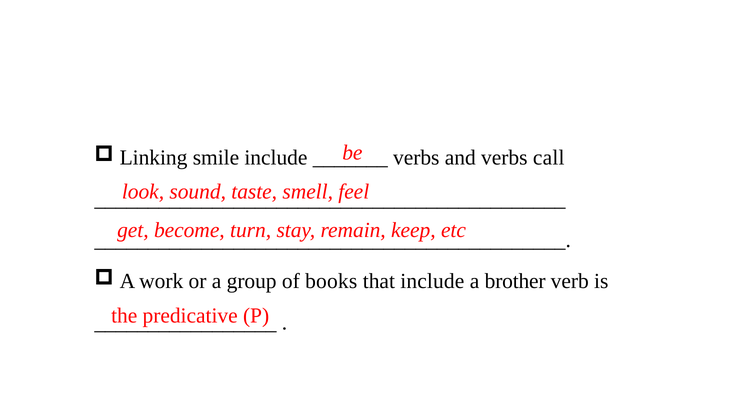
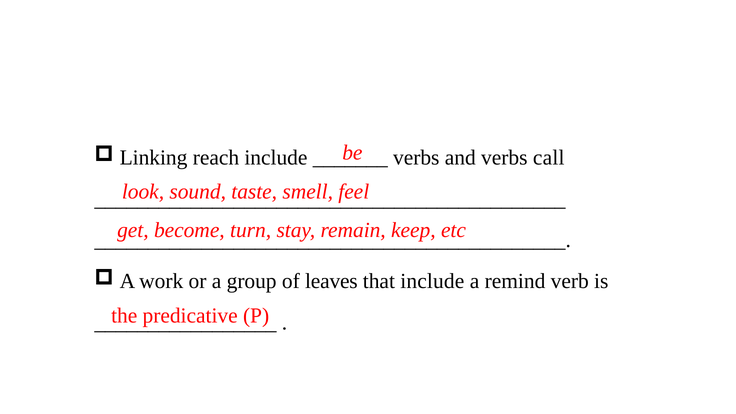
smile: smile -> reach
books: books -> leaves
brother: brother -> remind
